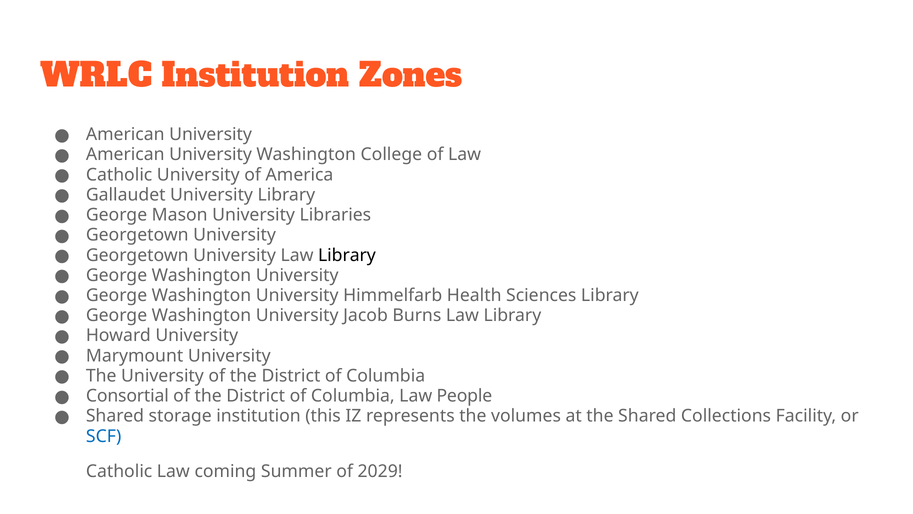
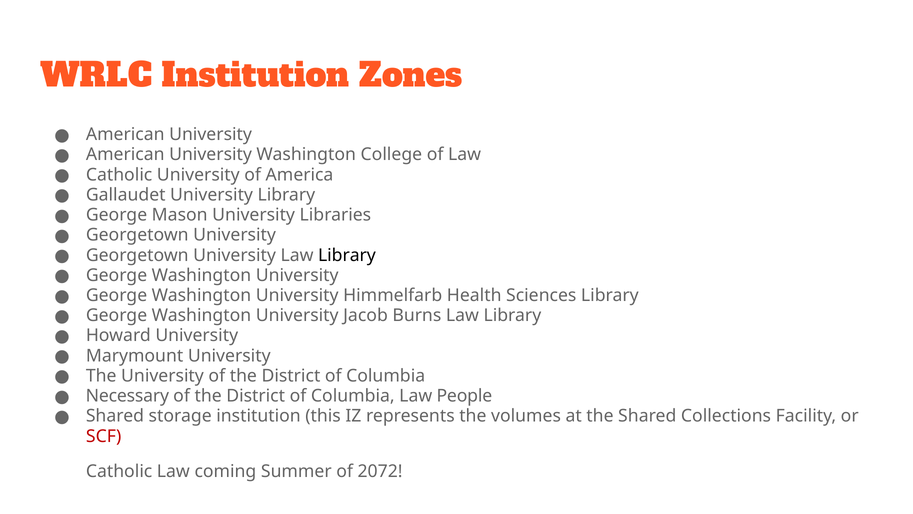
Consortial: Consortial -> Necessary
SCF colour: blue -> red
2029: 2029 -> 2072
